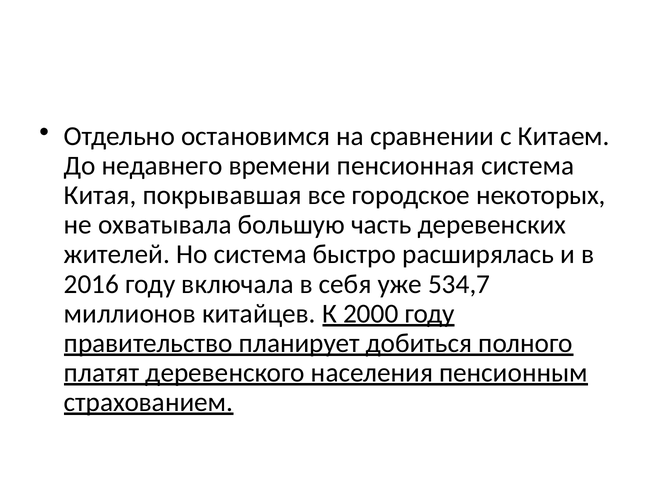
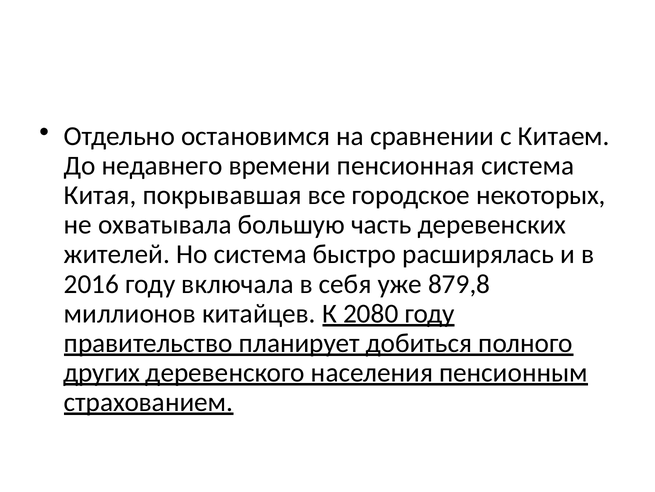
534,7: 534,7 -> 879,8
2000: 2000 -> 2080
платят: платят -> других
